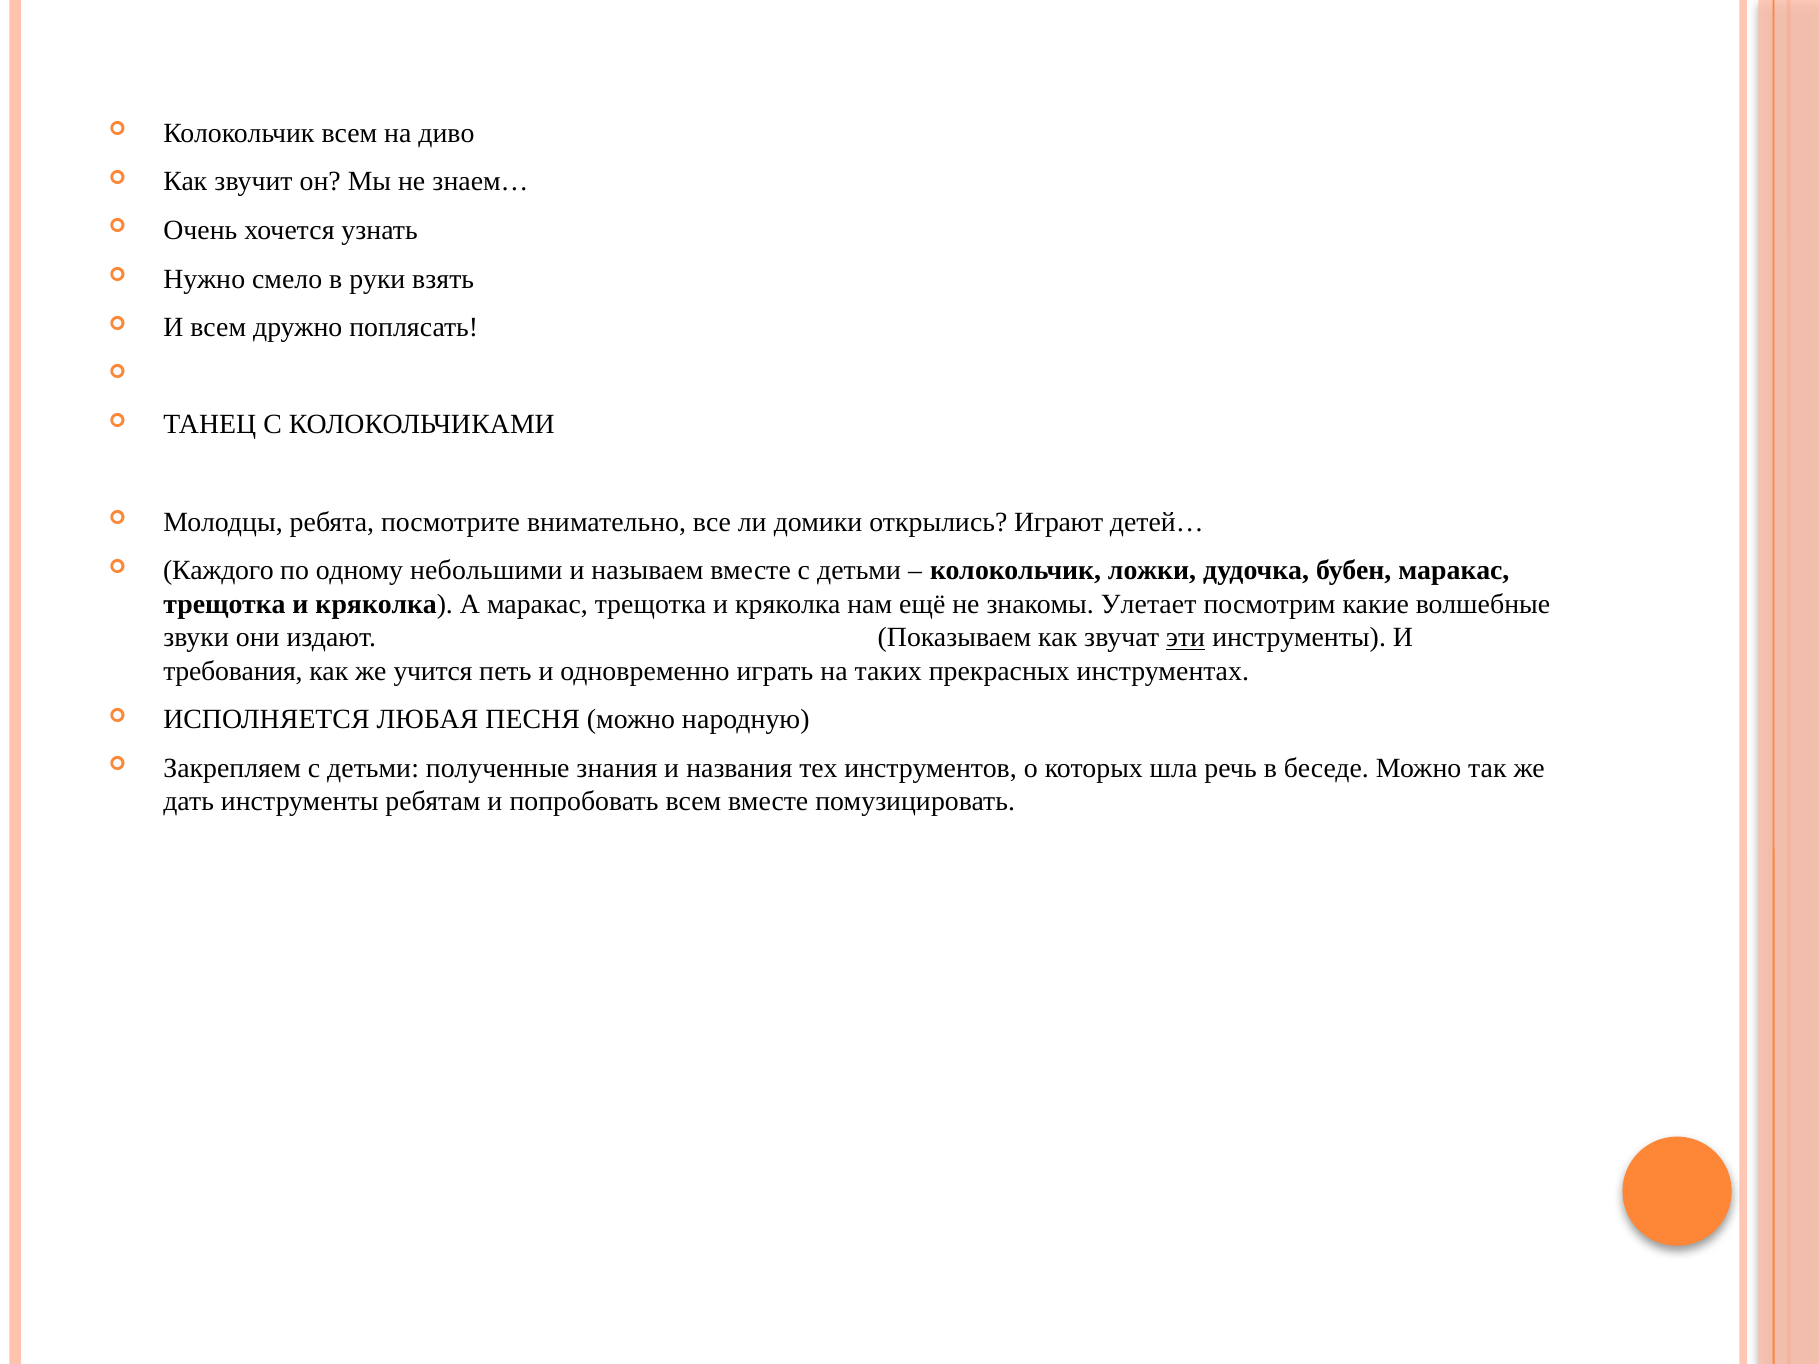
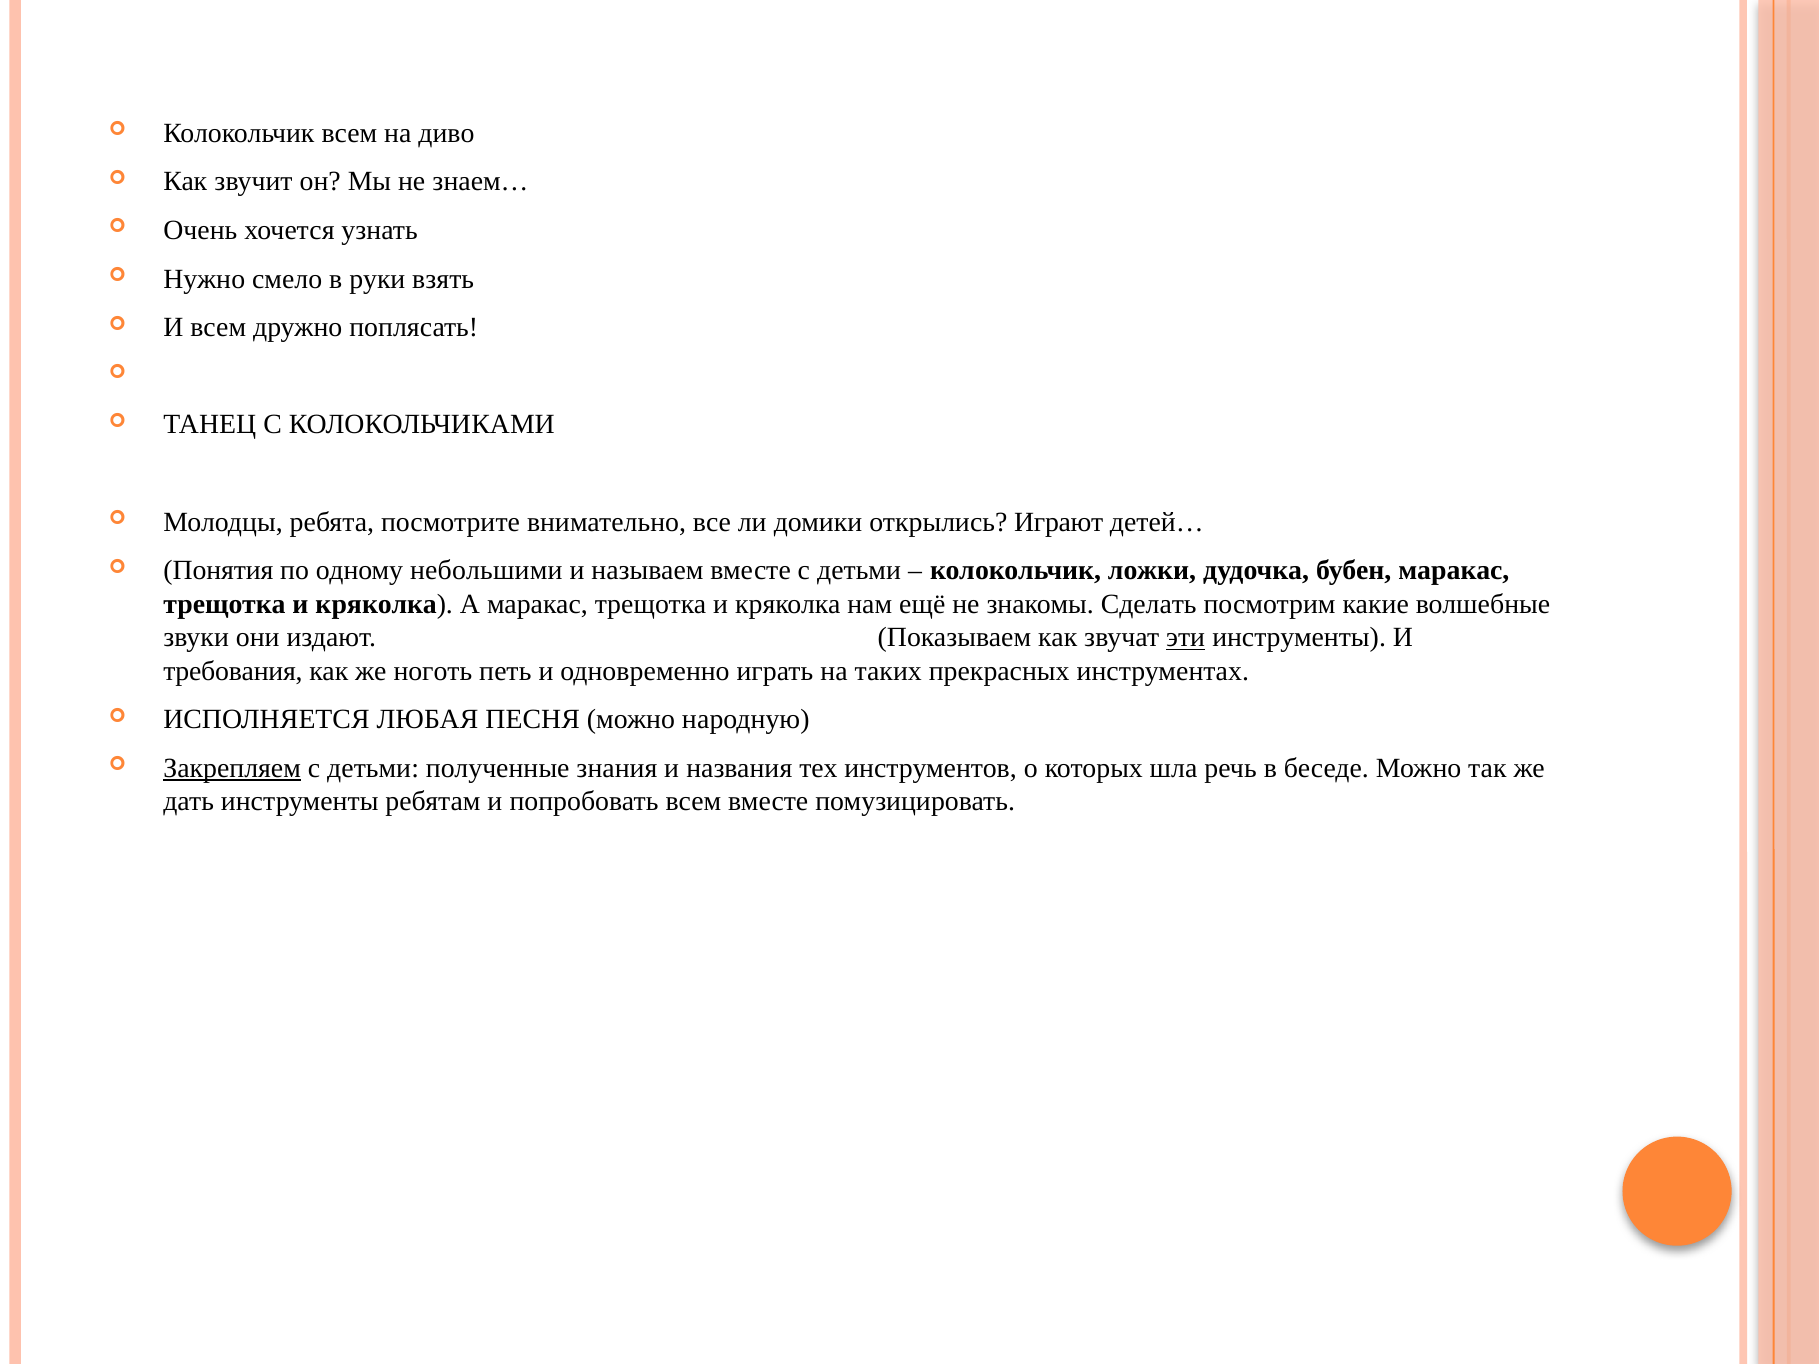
Каждого: Каждого -> Понятия
Улетает: Улетает -> Сделать
учится: учится -> ноготь
Закрепляем underline: none -> present
